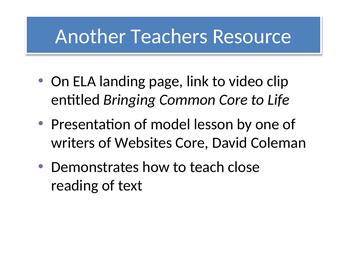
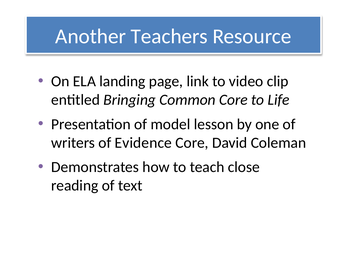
Websites: Websites -> Evidence
